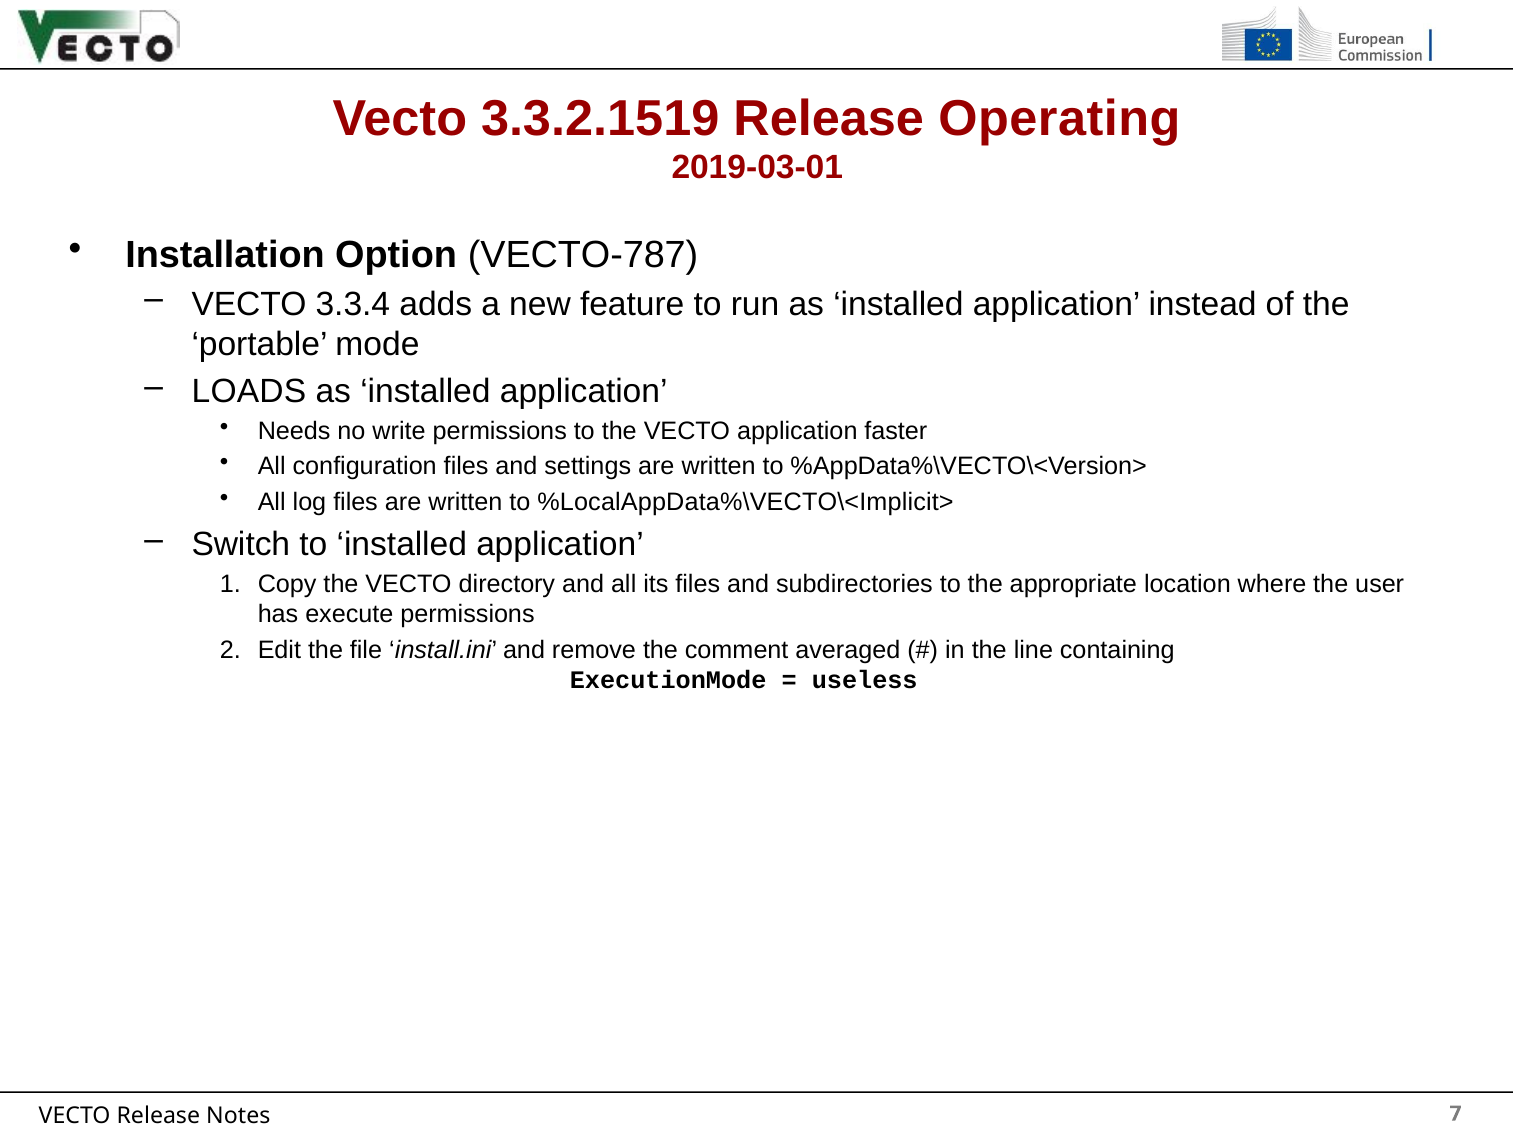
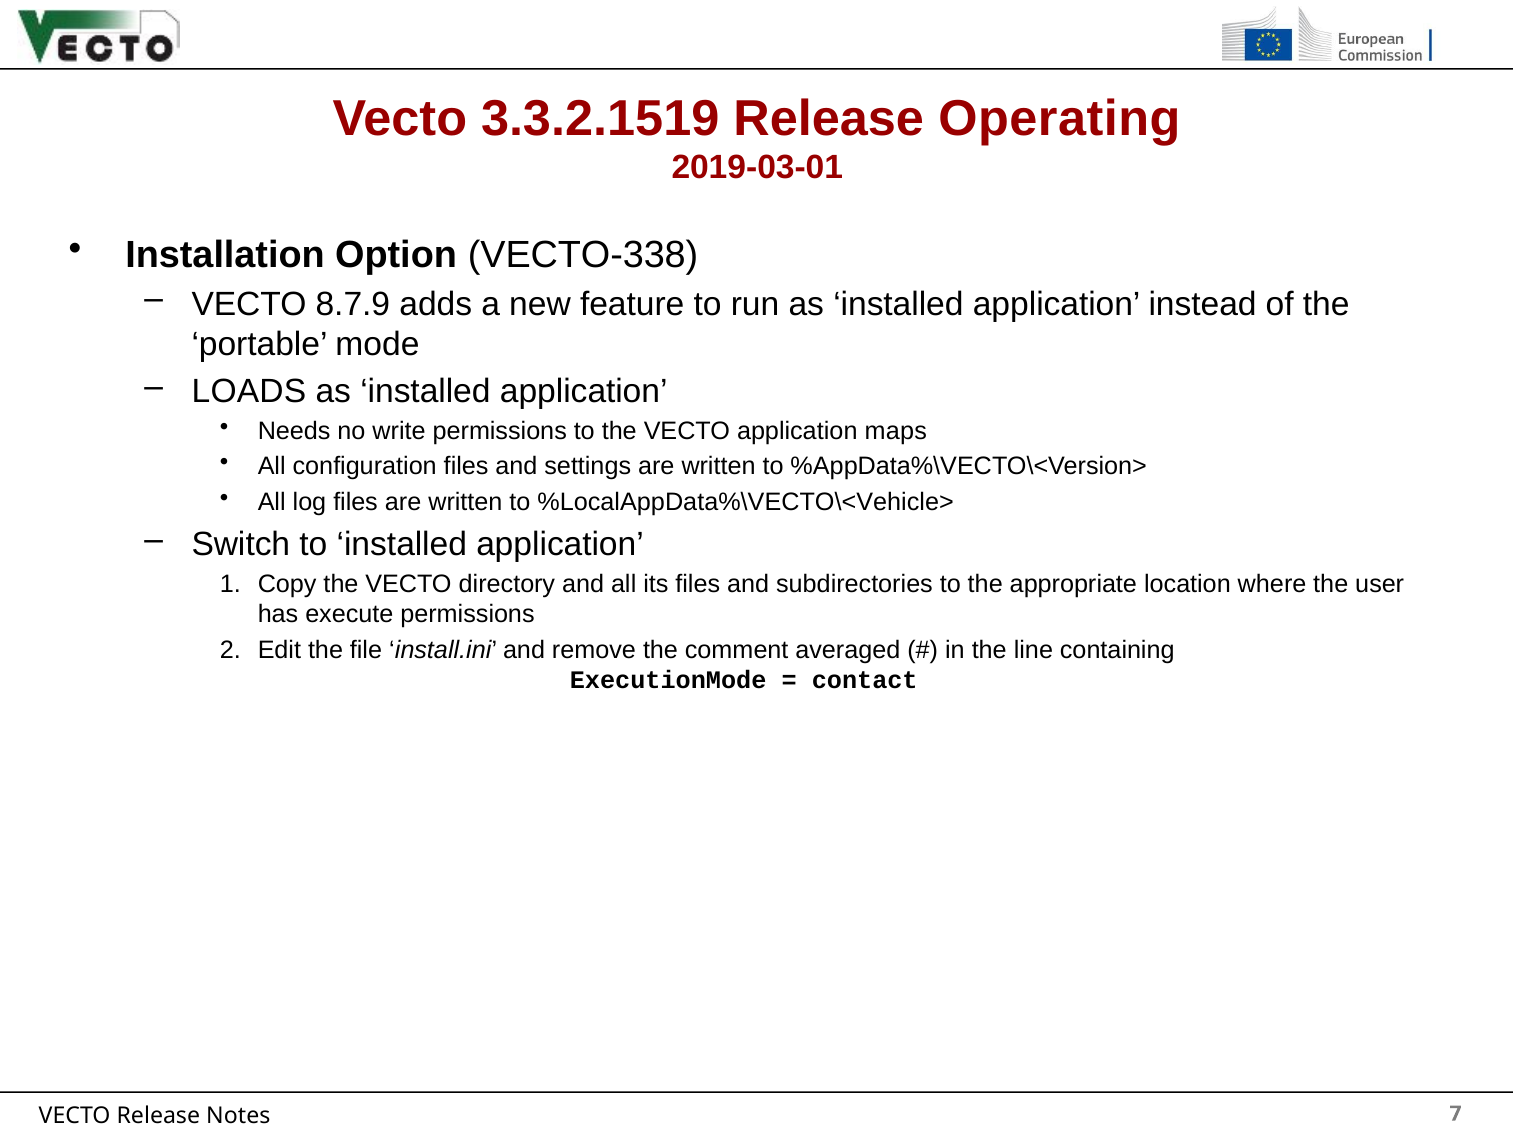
VECTO-787: VECTO-787 -> VECTO-338
3.3.4: 3.3.4 -> 8.7.9
faster: faster -> maps
%LocalAppData%\VECTO\<Implicit>: %LocalAppData%\VECTO\<Implicit> -> %LocalAppData%\VECTO\<Vehicle>
useless: useless -> contact
